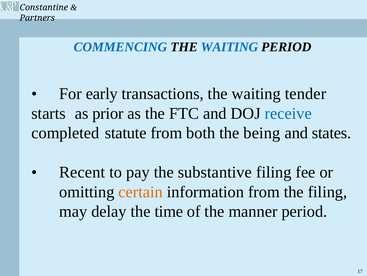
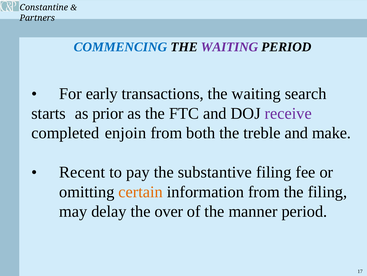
WAITING at (229, 47) colour: blue -> purple
tender: tender -> search
receive colour: blue -> purple
statute: statute -> enjoin
being: being -> treble
states: states -> make
time: time -> over
